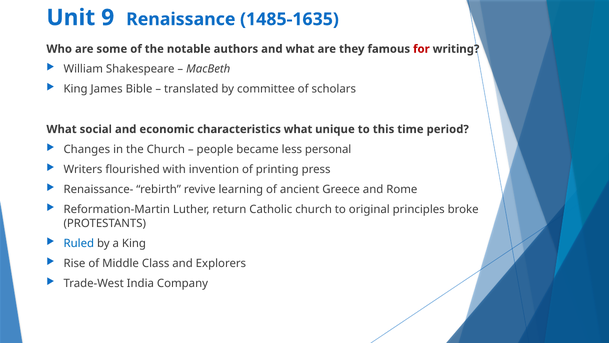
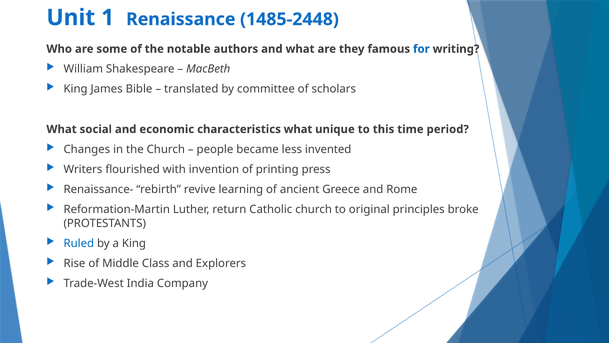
9: 9 -> 1
1485-1635: 1485-1635 -> 1485-2448
for colour: red -> blue
personal: personal -> invented
